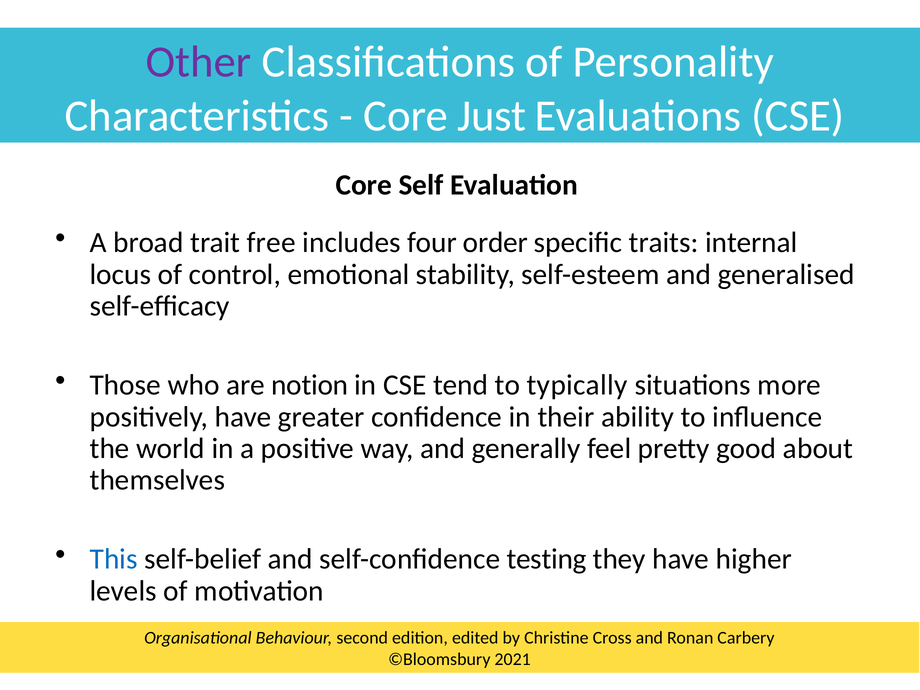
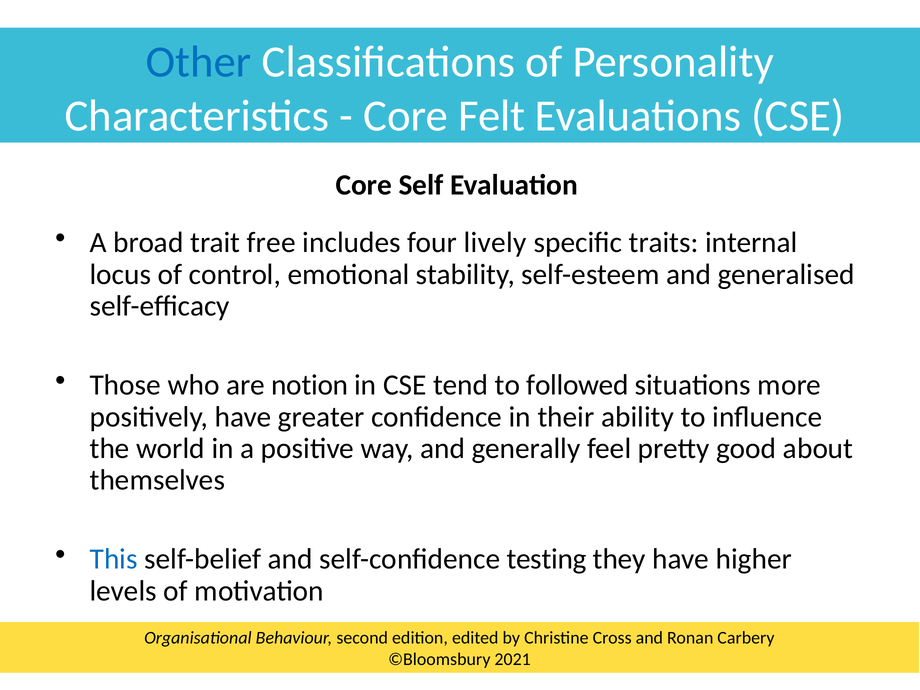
Other colour: purple -> blue
Just: Just -> Felt
order: order -> lively
typically: typically -> followed
